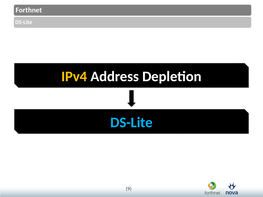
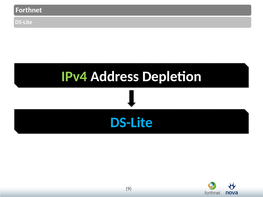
IPv4 colour: yellow -> light green
